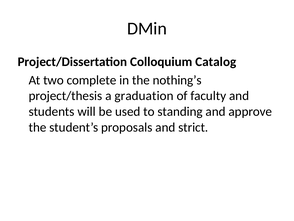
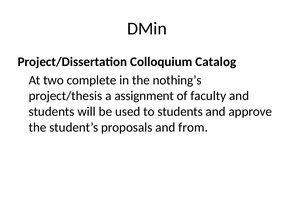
graduation: graduation -> assignment
to standing: standing -> students
strict: strict -> from
